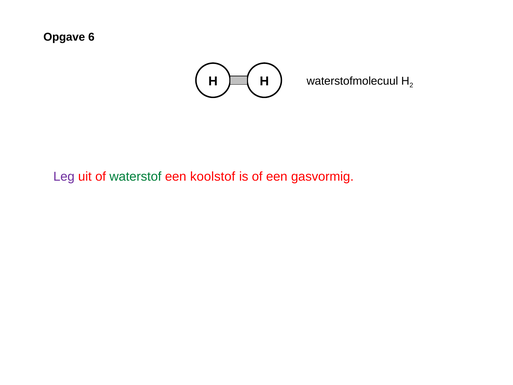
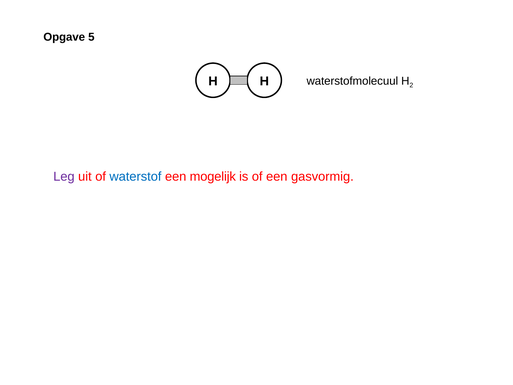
6: 6 -> 5
waterstof colour: green -> blue
koolstof: koolstof -> mogelijk
